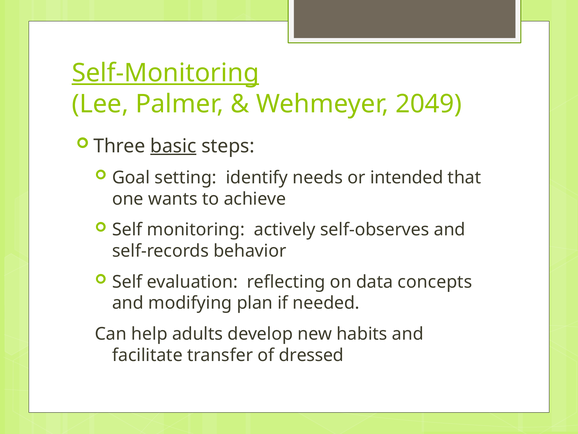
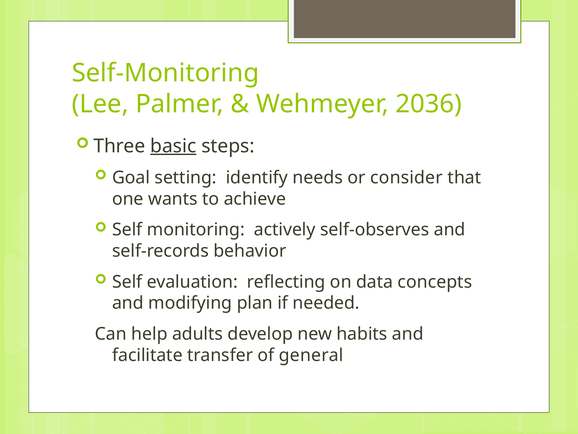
Self-Monitoring underline: present -> none
2049: 2049 -> 2036
intended: intended -> consider
dressed: dressed -> general
